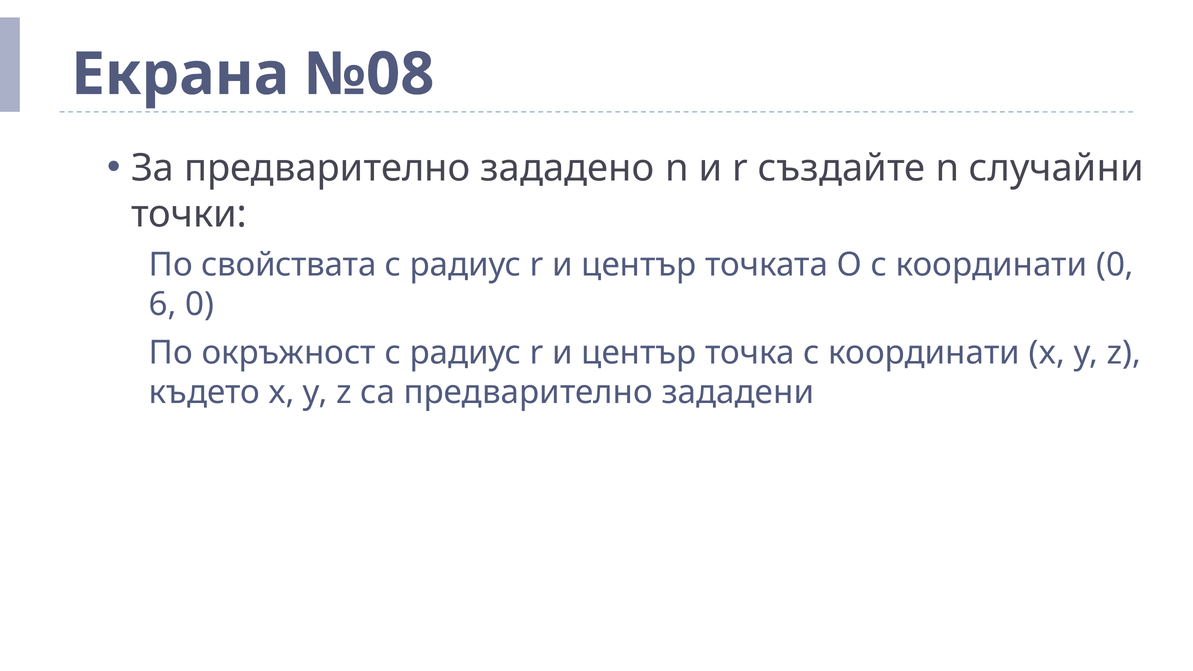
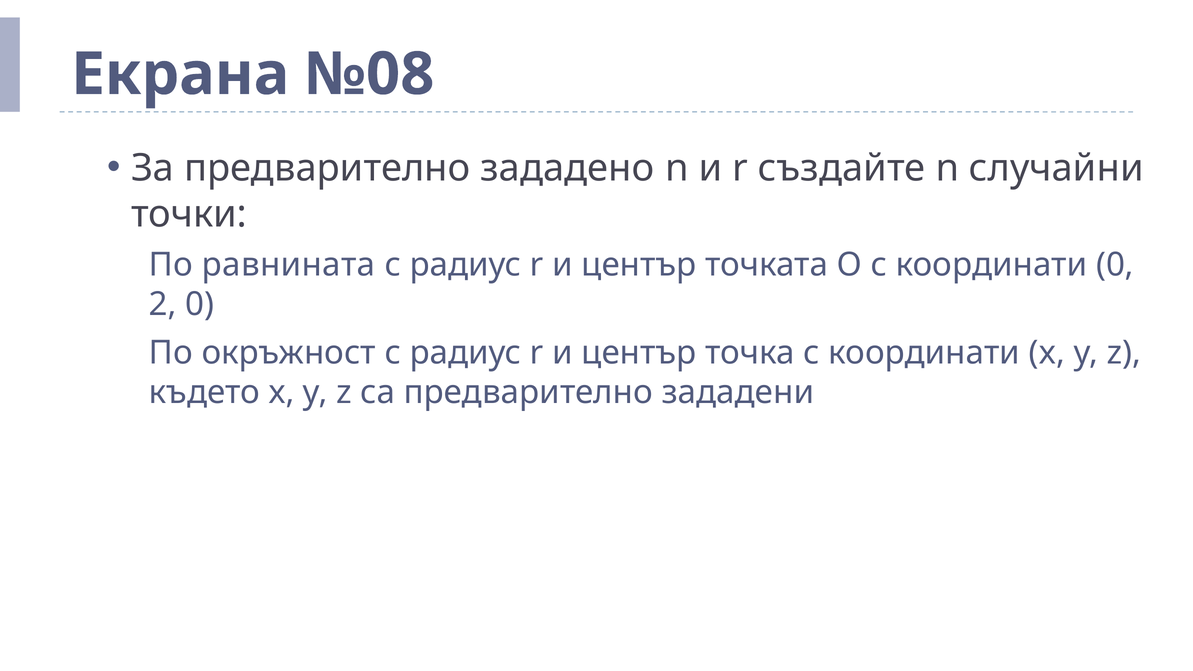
свойствата: свойствата -> равнината
6: 6 -> 2
